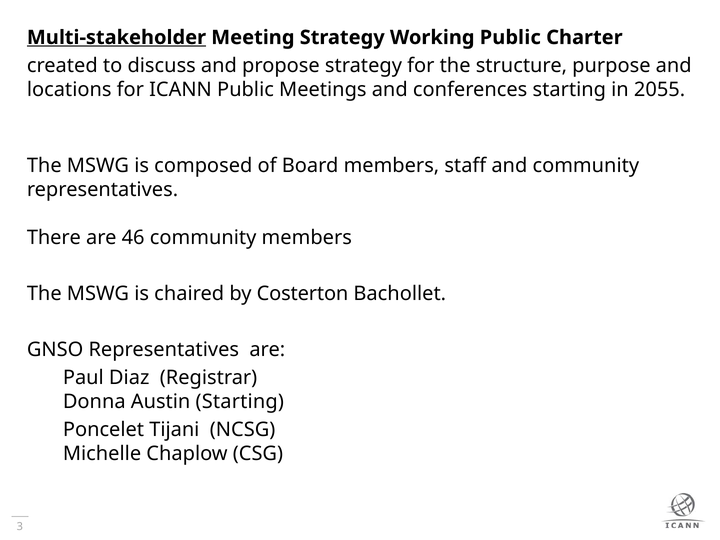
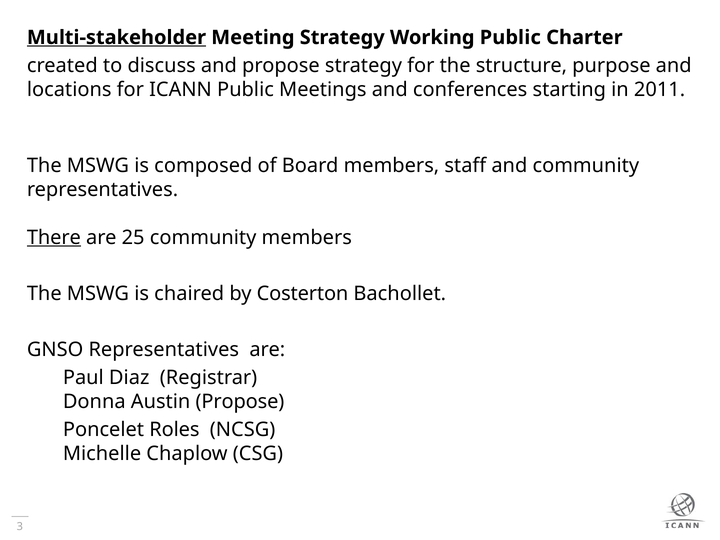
2055: 2055 -> 2011
There underline: none -> present
46: 46 -> 25
Austin Starting: Starting -> Propose
Tijani: Tijani -> Roles
